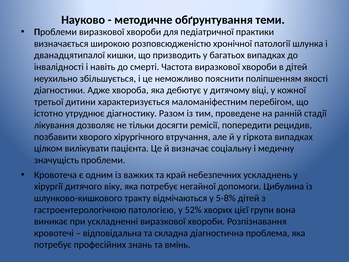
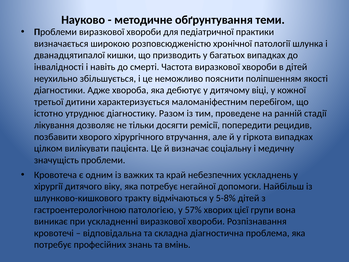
Цибулина: Цибулина -> Найбiльш
52%: 52% -> 57%
